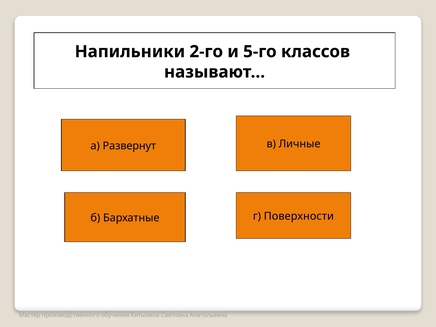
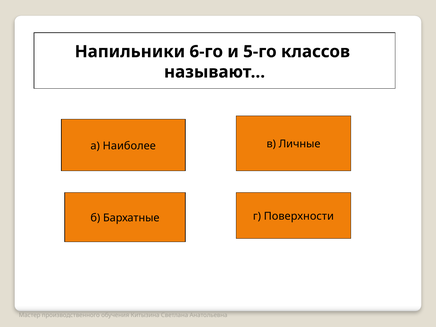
2-го: 2-го -> 6-го
Развернут: Развернут -> Наиболее
